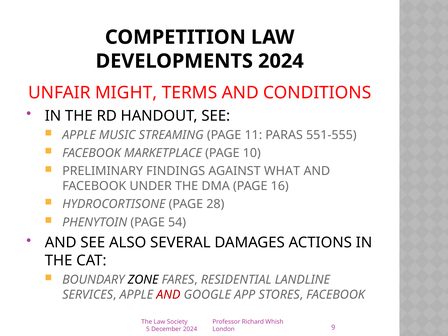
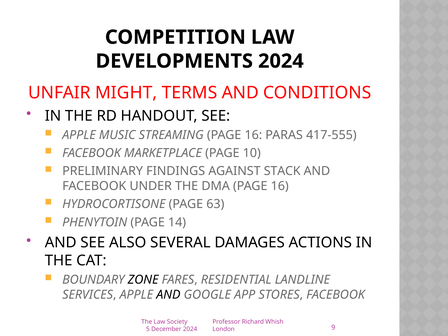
STREAMING PAGE 11: 11 -> 16
551-555: 551-555 -> 417-555
WHAT: WHAT -> STACK
28: 28 -> 63
54: 54 -> 14
AND at (168, 295) colour: red -> black
